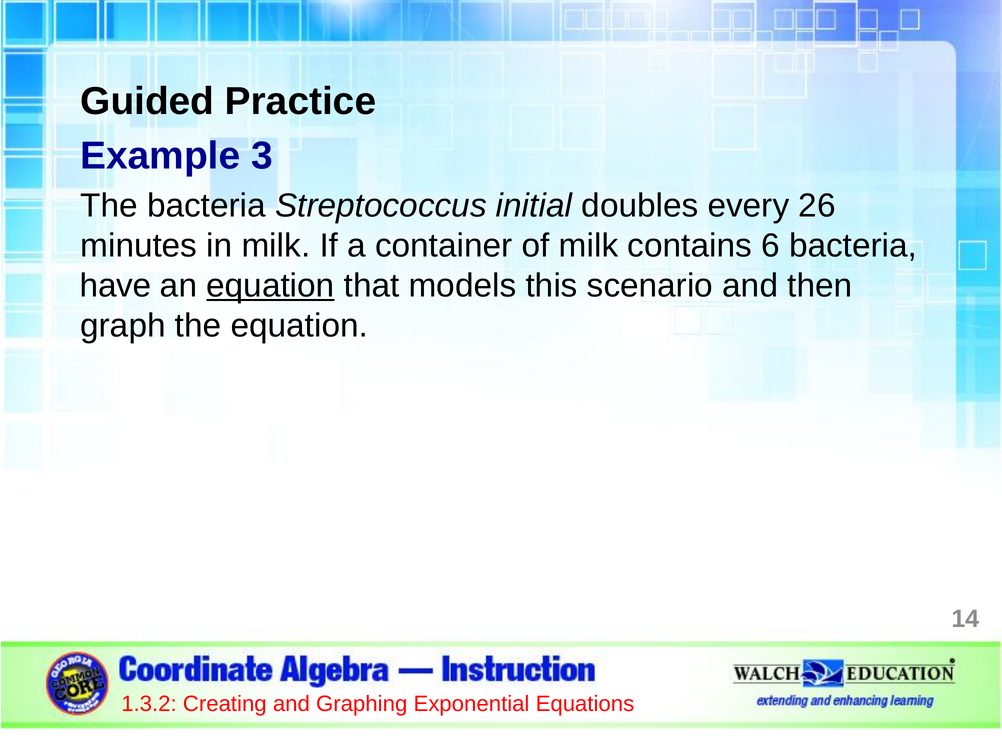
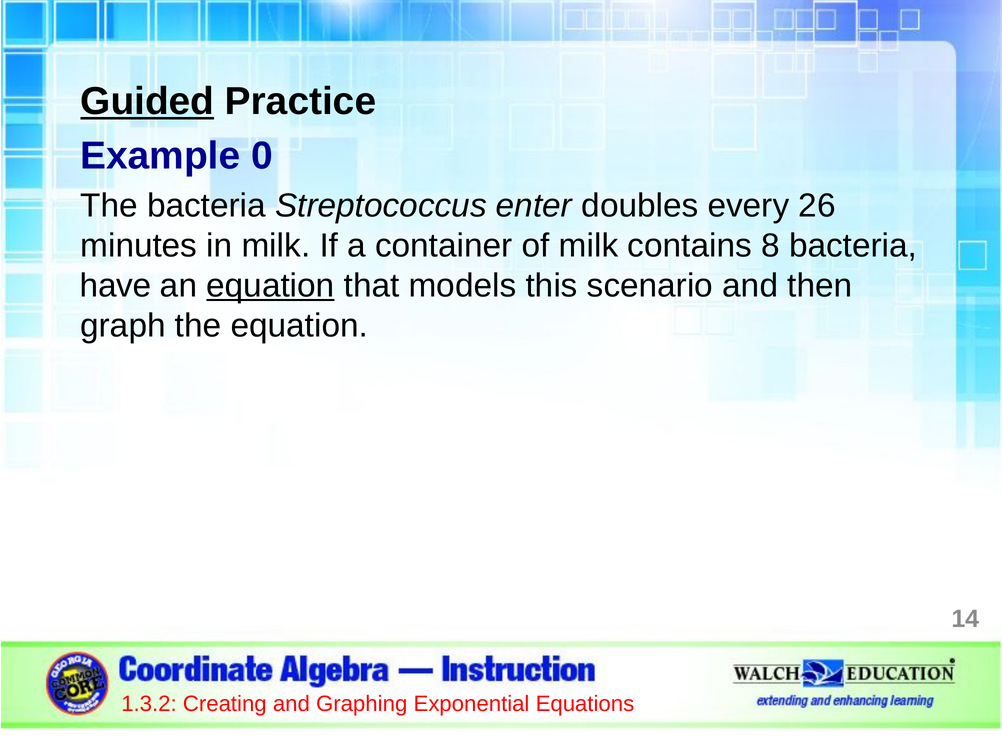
Guided underline: none -> present
3: 3 -> 0
initial: initial -> enter
6: 6 -> 8
